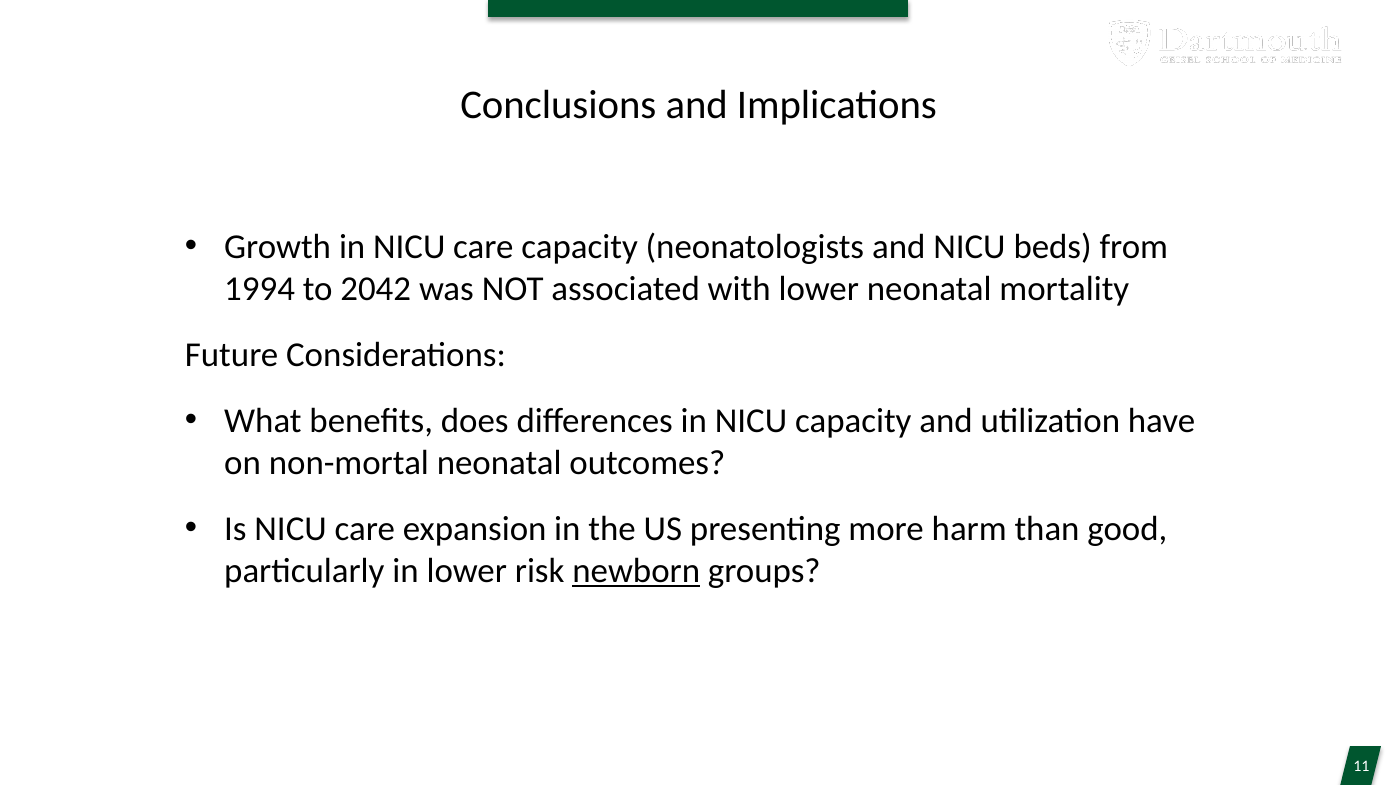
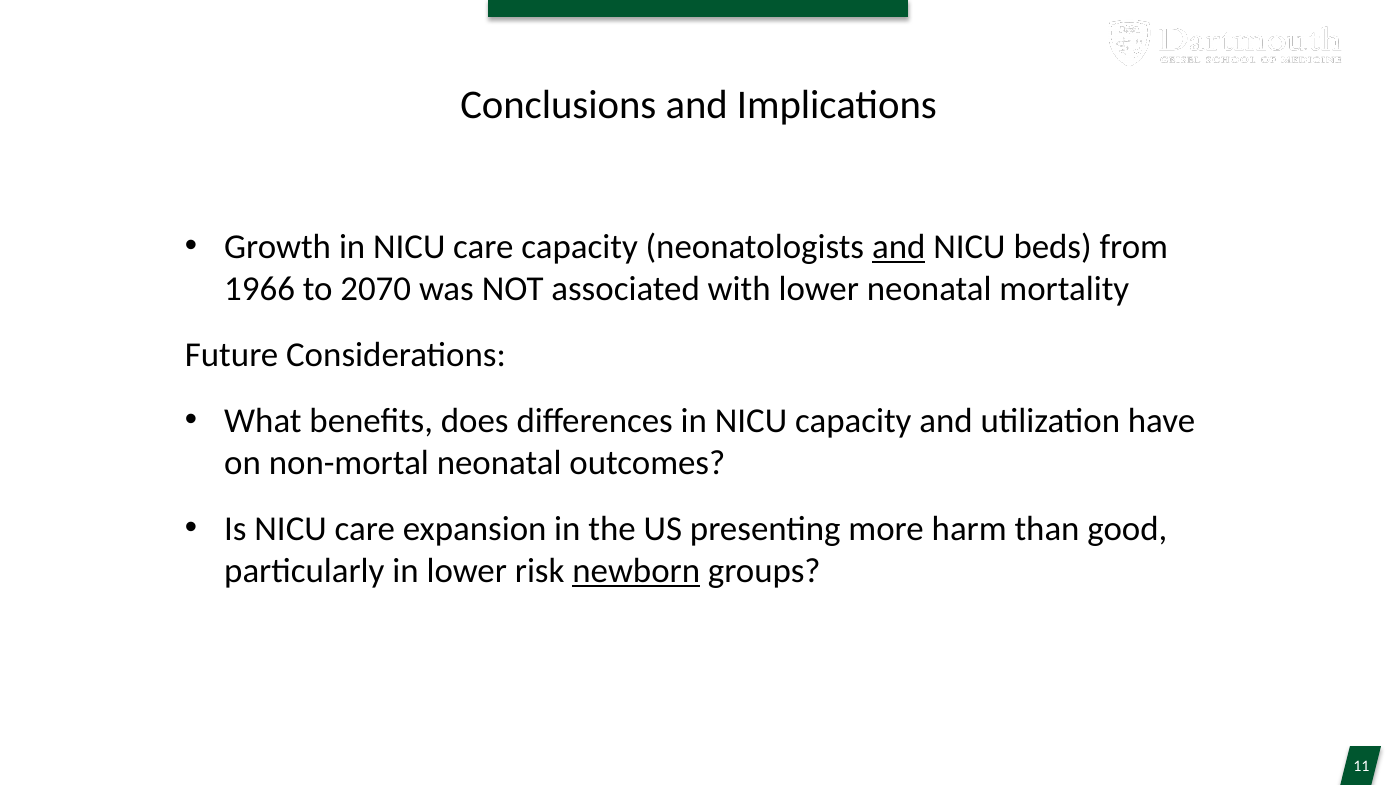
and at (899, 247) underline: none -> present
1994: 1994 -> 1966
2042: 2042 -> 2070
